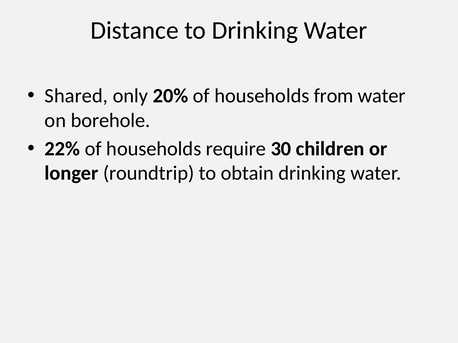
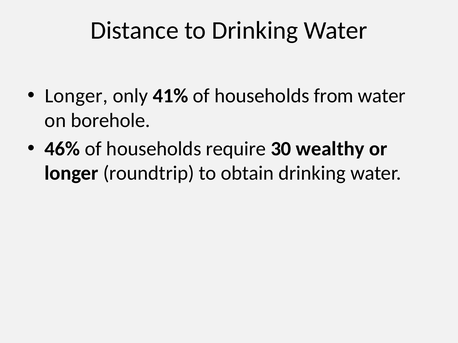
Shared at (76, 96): Shared -> Longer
20%: 20% -> 41%
22%: 22% -> 46%
children: children -> wealthy
